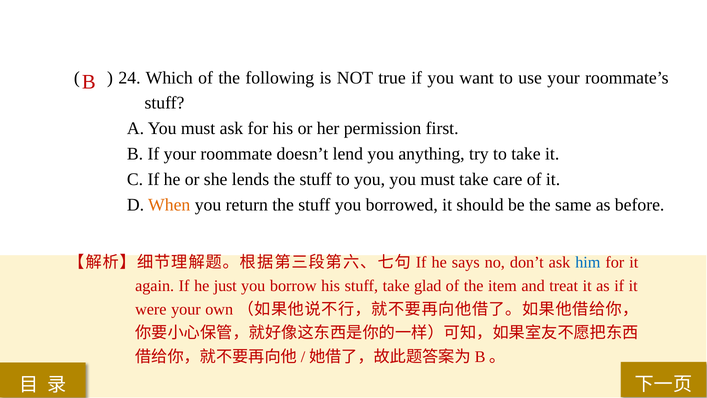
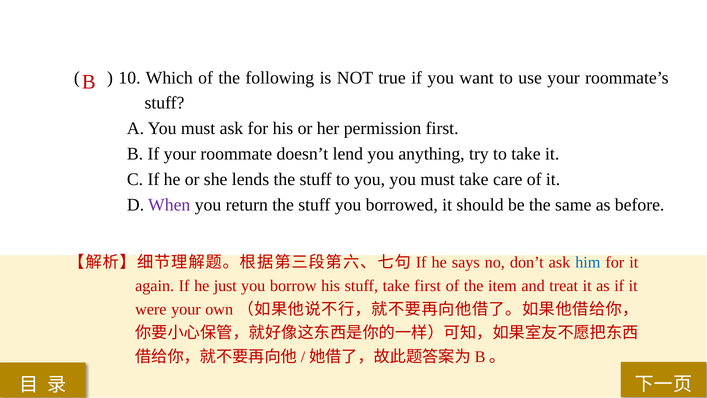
24: 24 -> 10
When colour: orange -> purple
take glad: glad -> first
